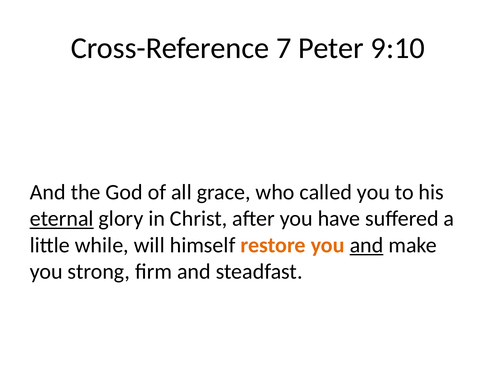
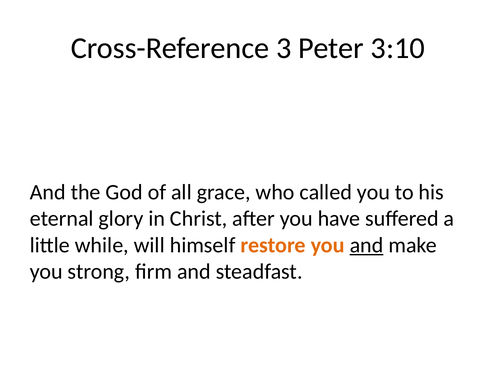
7: 7 -> 3
9:10: 9:10 -> 3:10
eternal underline: present -> none
